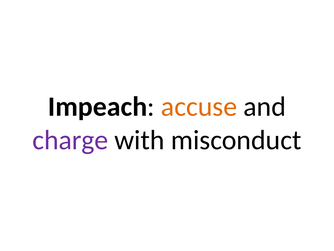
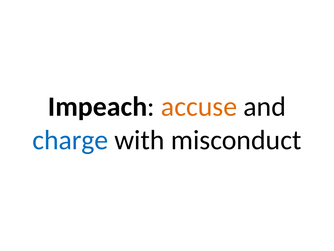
charge colour: purple -> blue
